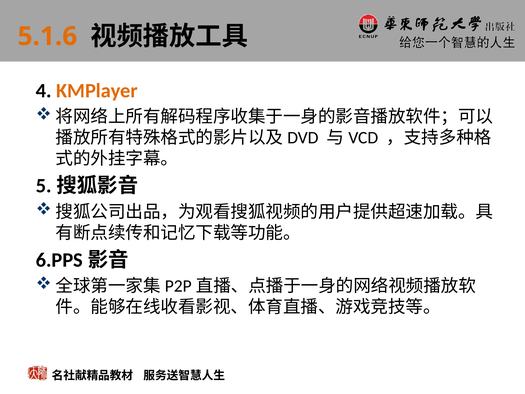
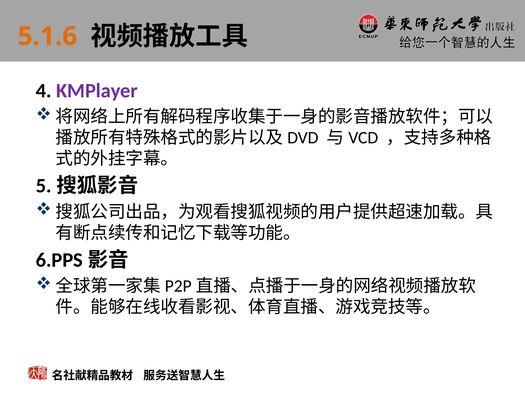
KMPlayer colour: orange -> purple
